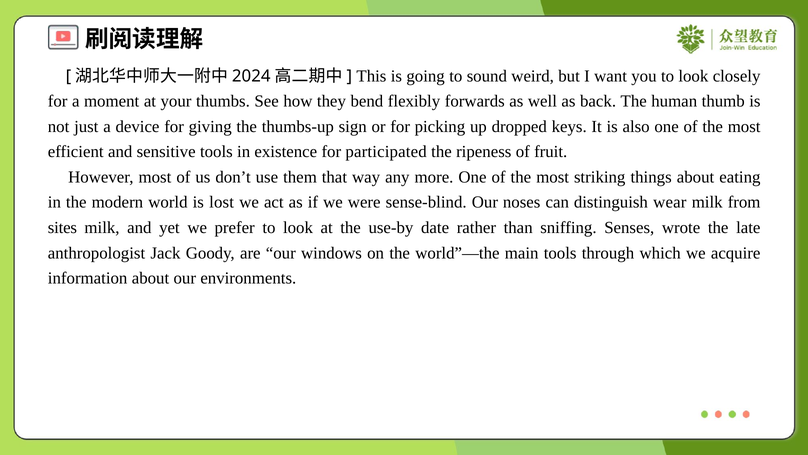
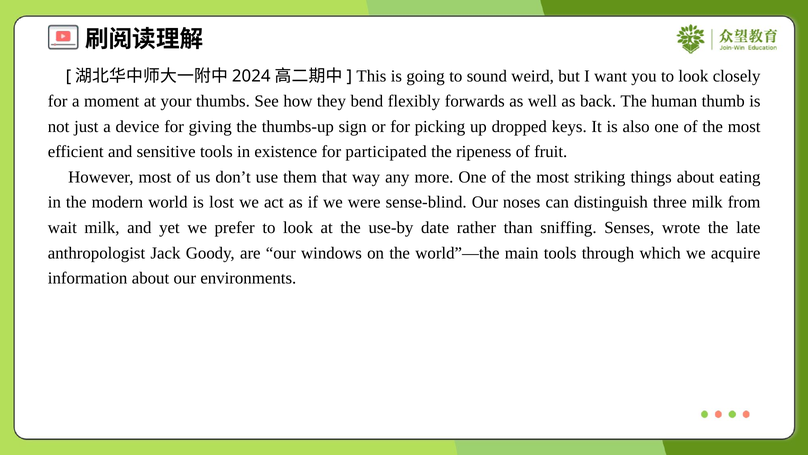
wear: wear -> three
sites: sites -> wait
